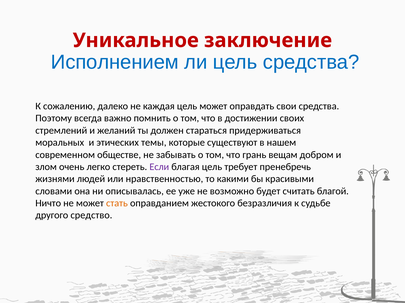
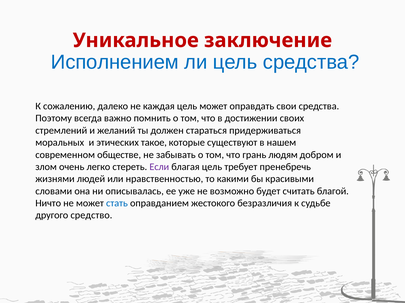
темы: темы -> такое
вещам: вещам -> людям
стать colour: orange -> blue
